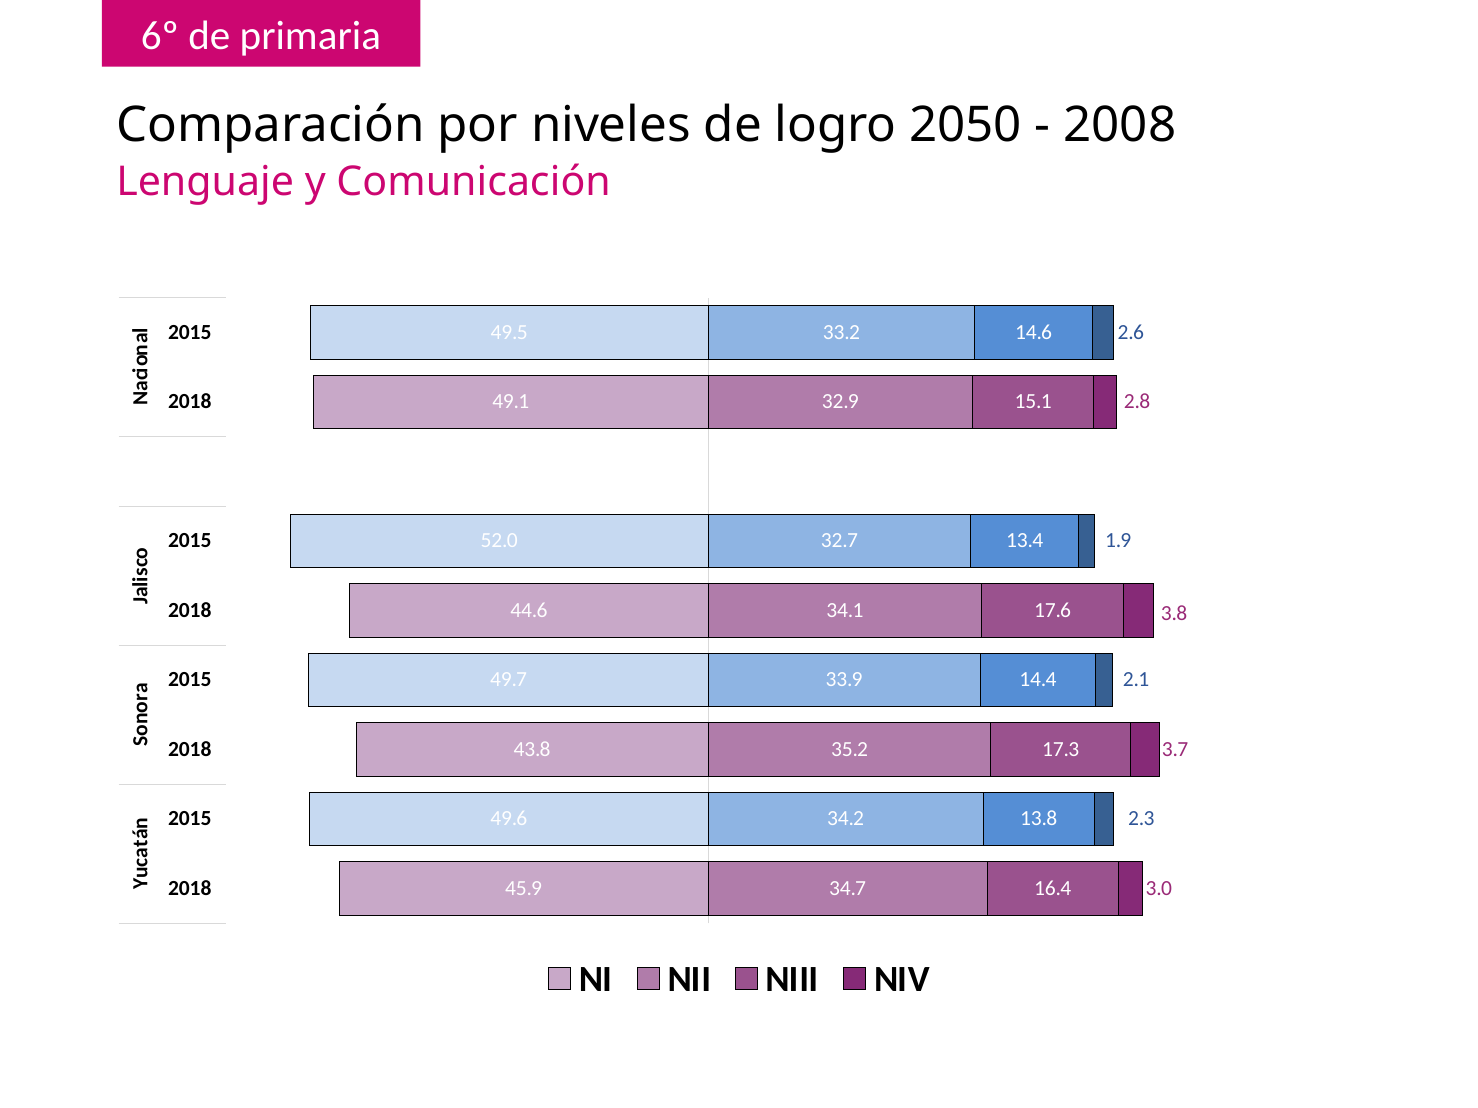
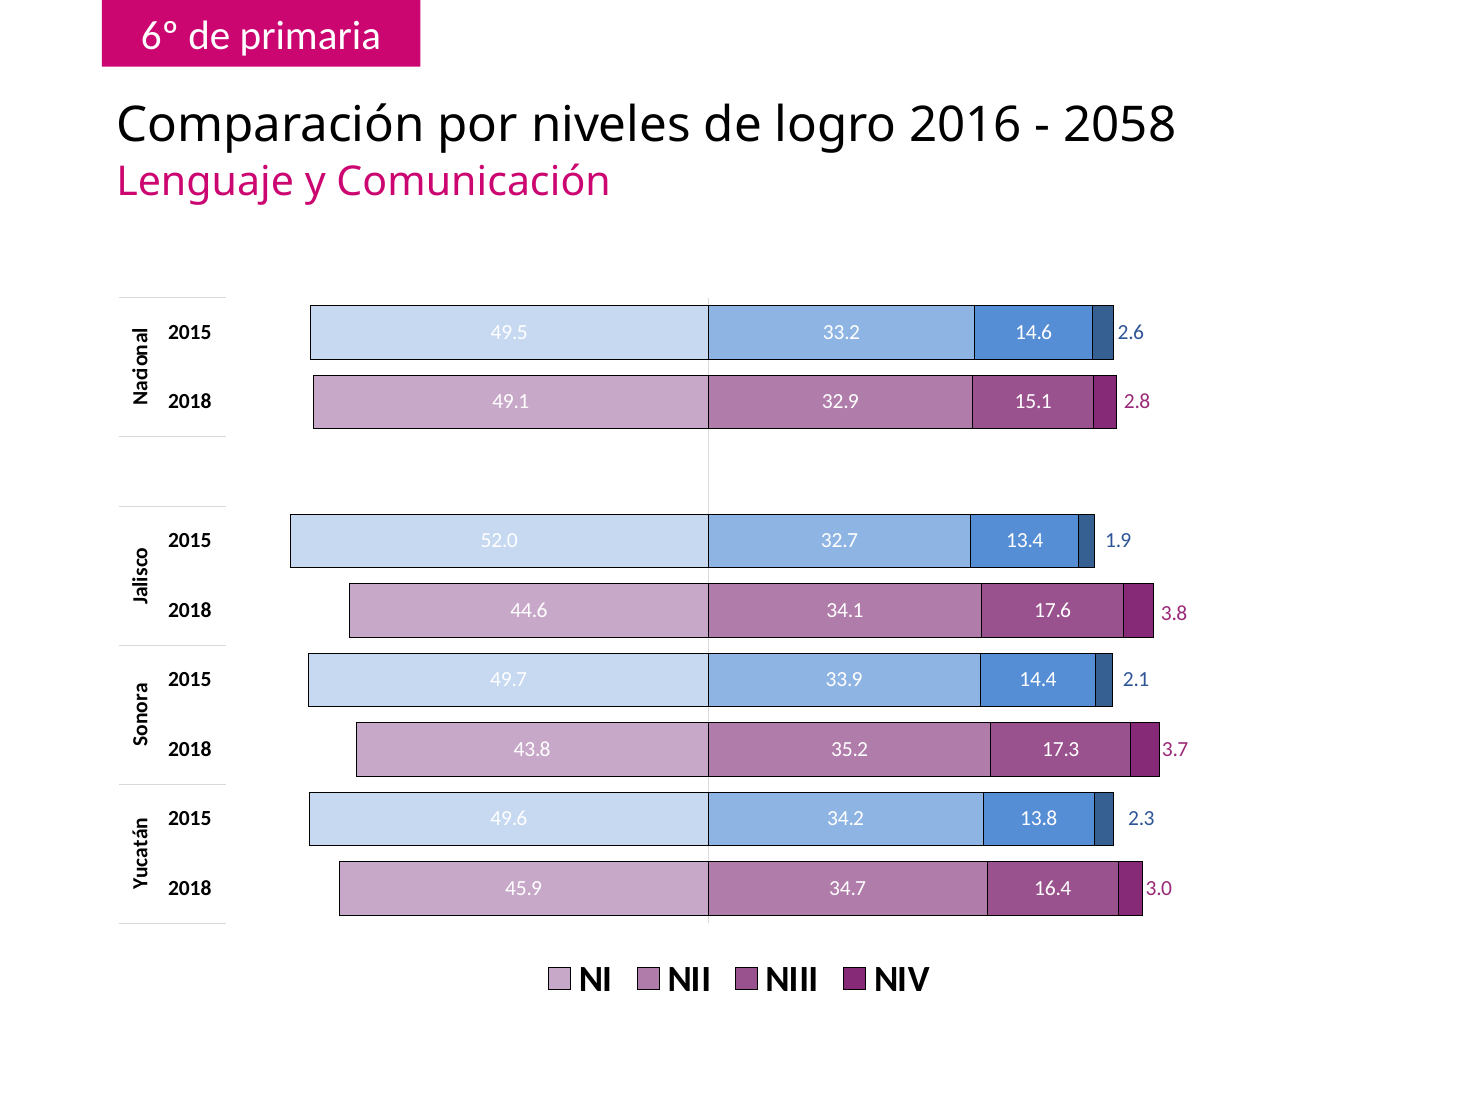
2050: 2050 -> 2016
2008: 2008 -> 2058
